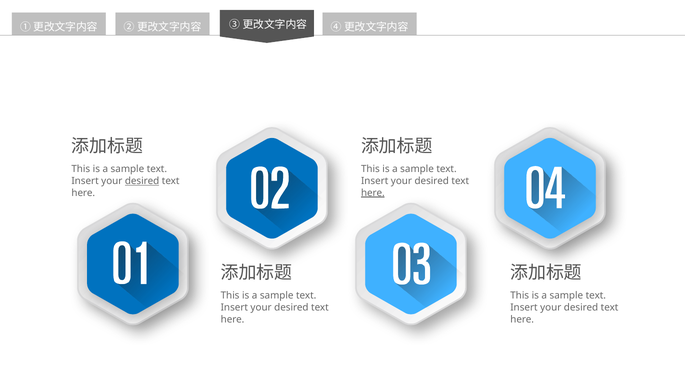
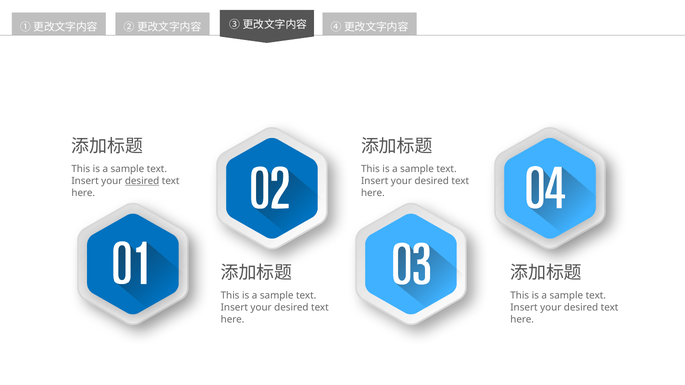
here at (373, 193) underline: present -> none
